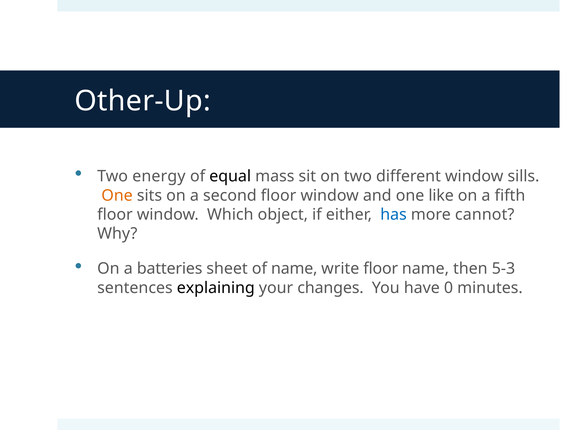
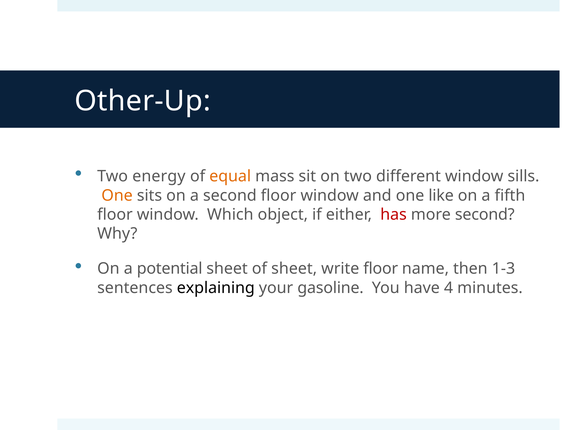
equal colour: black -> orange
has colour: blue -> red
more cannot: cannot -> second
batteries: batteries -> potential
of name: name -> sheet
5-3: 5-3 -> 1-3
changes: changes -> gasoline
0: 0 -> 4
